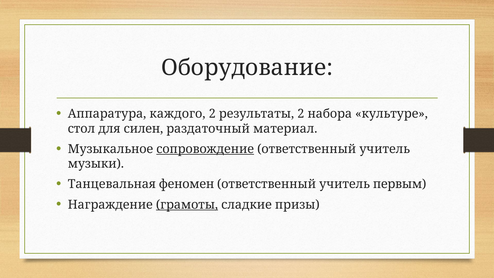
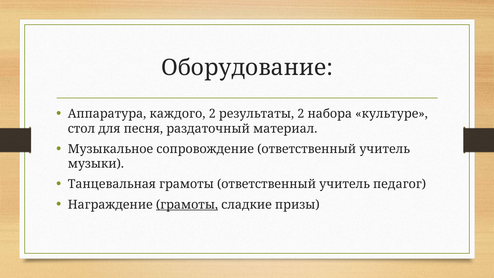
силен: силен -> песня
сопровождение underline: present -> none
Танцевальная феномен: феномен -> грамоты
первым: первым -> педагог
